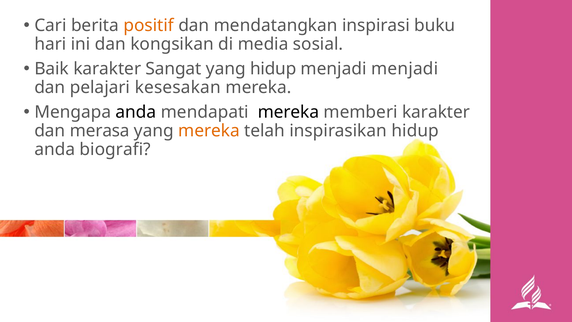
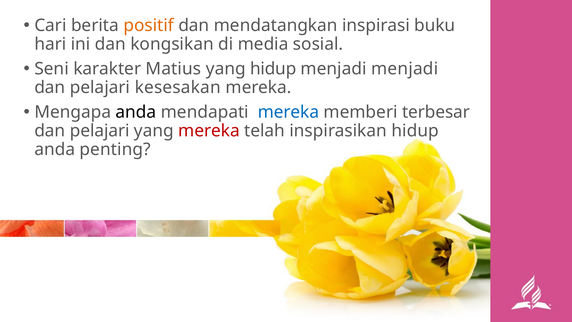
Baik: Baik -> Seni
Sangat: Sangat -> Matius
mereka at (288, 112) colour: black -> blue
memberi karakter: karakter -> terbesar
merasa at (100, 131): merasa -> pelajari
mereka at (209, 131) colour: orange -> red
biografi: biografi -> penting
